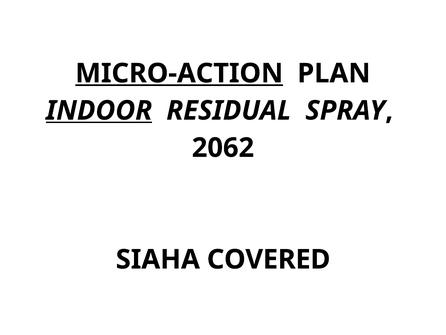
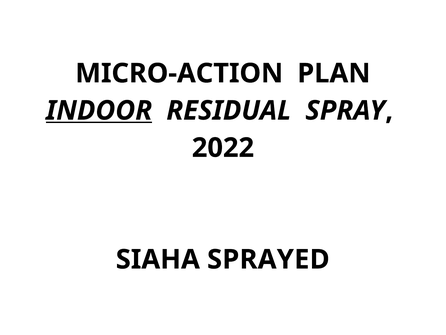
MICRO-ACTION underline: present -> none
2062: 2062 -> 2022
COVERED: COVERED -> SPRAYED
